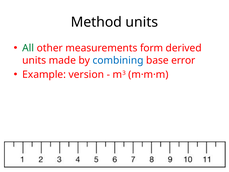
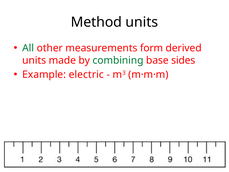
combining colour: blue -> green
error: error -> sides
version: version -> electric
